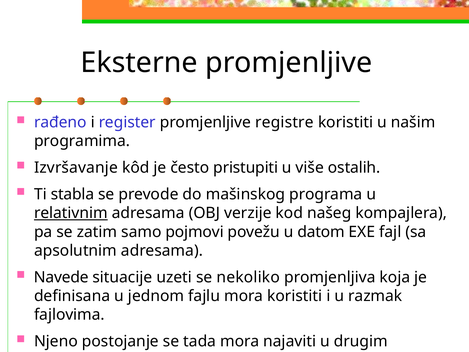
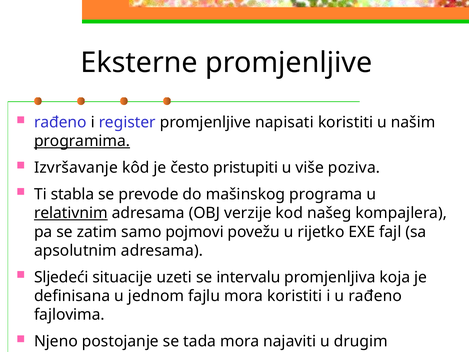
registre: registre -> napisati
programima underline: none -> present
ostalih: ostalih -> poziva
datom: datom -> rijetko
Navede: Navede -> Sljedeći
nekoliko: nekoliko -> intervalu
u razmak: razmak -> rađeno
